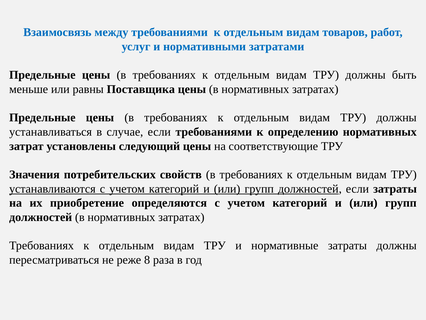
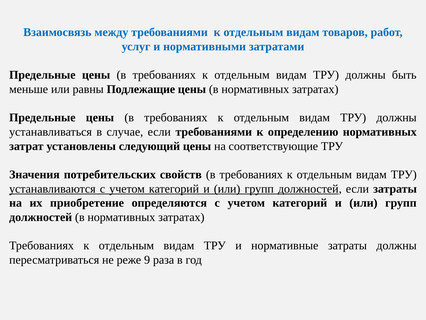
Поставщика: Поставщика -> Подлежащие
8: 8 -> 9
